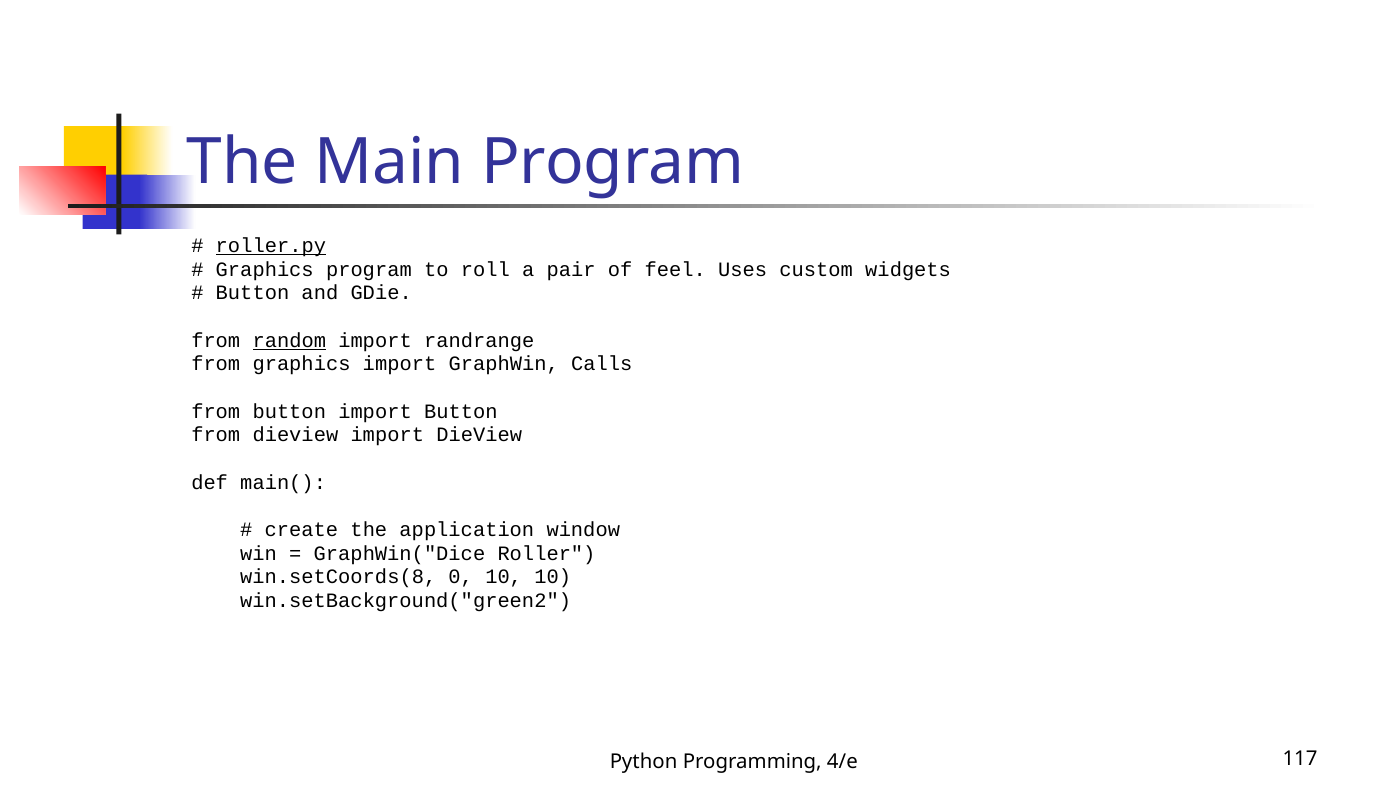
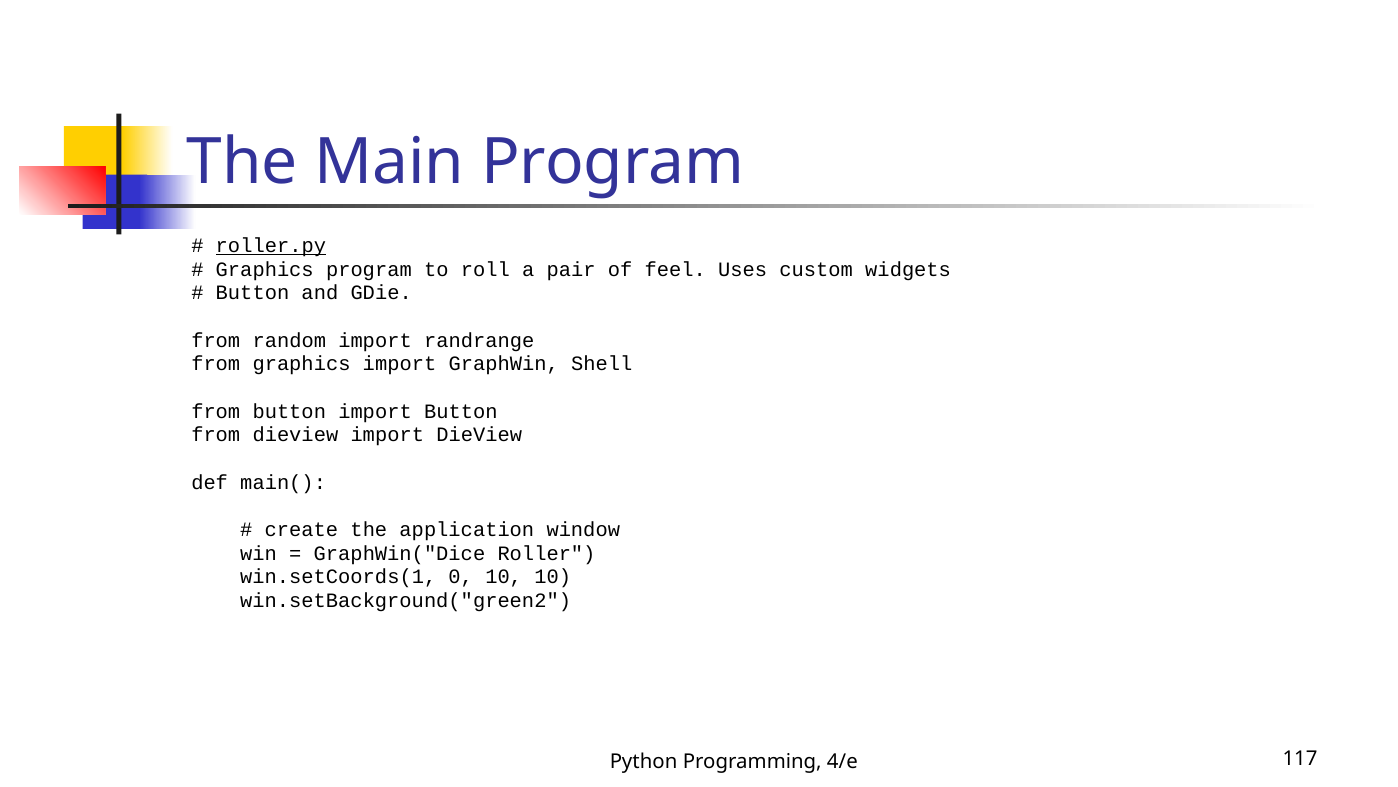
random underline: present -> none
Calls: Calls -> Shell
win.setCoords(8: win.setCoords(8 -> win.setCoords(1
